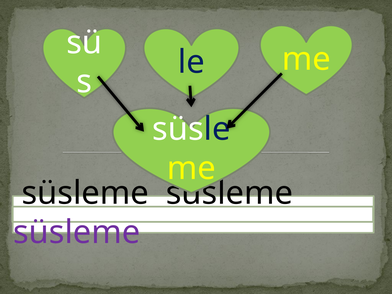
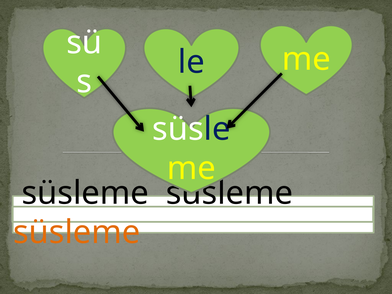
süsleme at (77, 232) colour: purple -> orange
